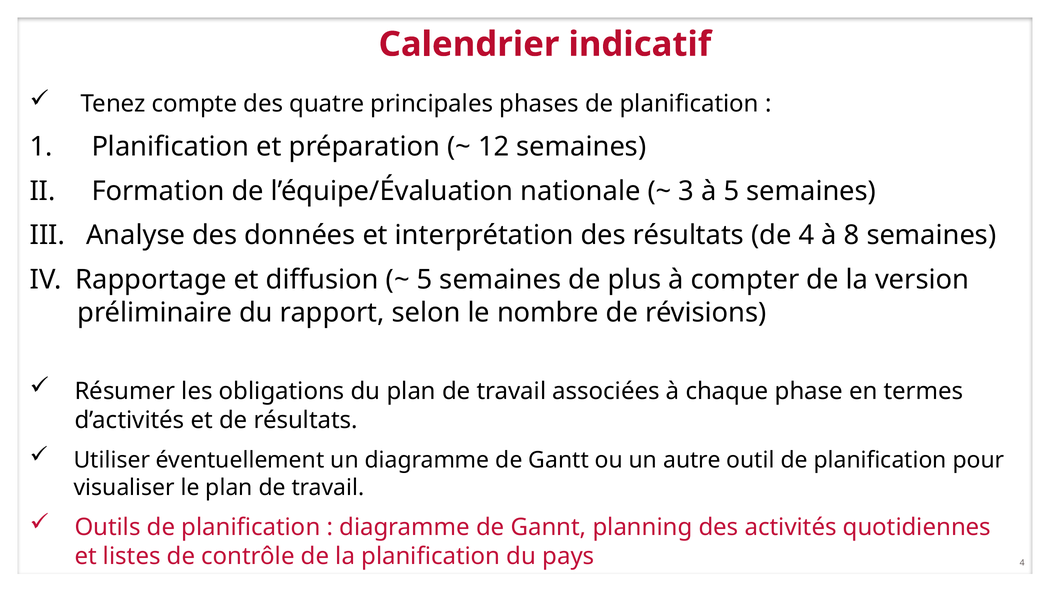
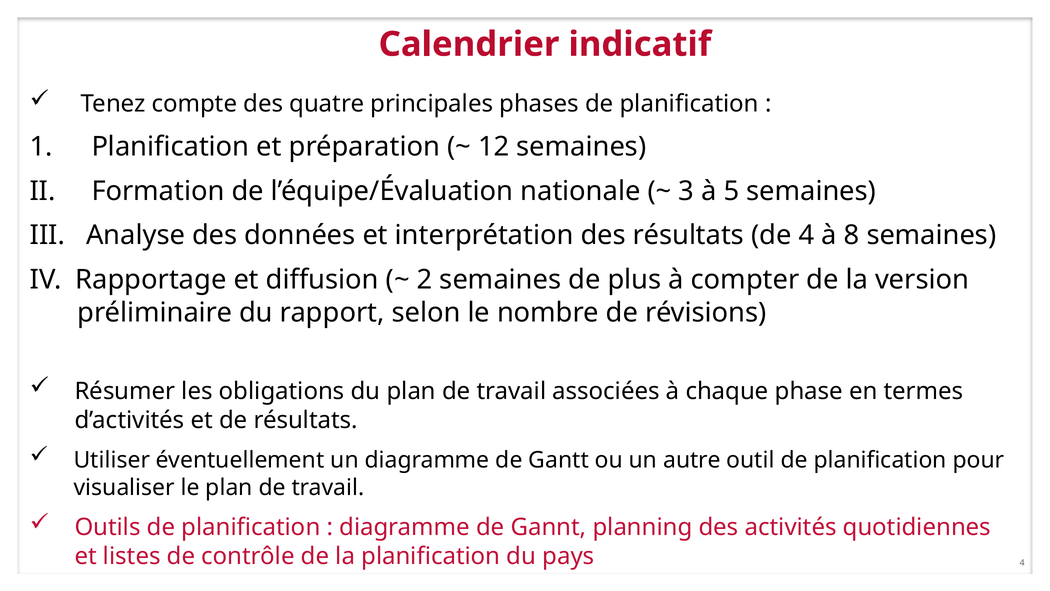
5 at (425, 280): 5 -> 2
